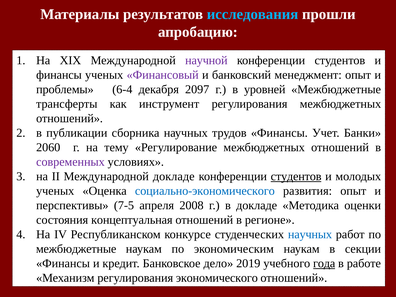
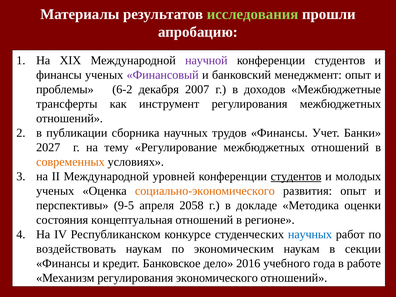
исследования colour: light blue -> light green
6-4: 6-4 -> 6-2
2097: 2097 -> 2007
уровней: уровней -> доходов
2060: 2060 -> 2027
современных colour: purple -> orange
Международной докладе: докладе -> уровней
социально-экономического colour: blue -> orange
7-5: 7-5 -> 9-5
2008: 2008 -> 2058
межбюджетные at (76, 249): межбюджетные -> воздействовать
2019: 2019 -> 2016
года underline: present -> none
